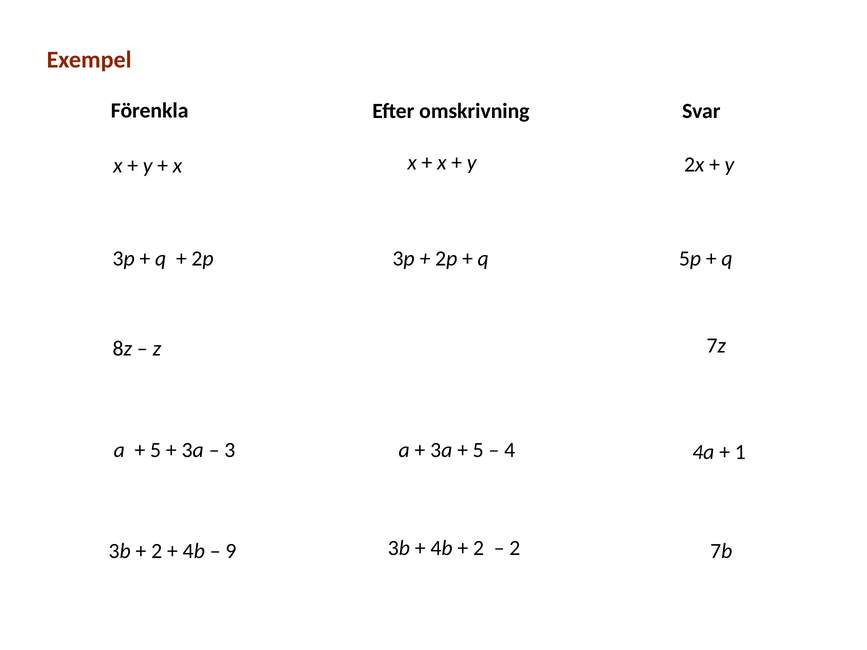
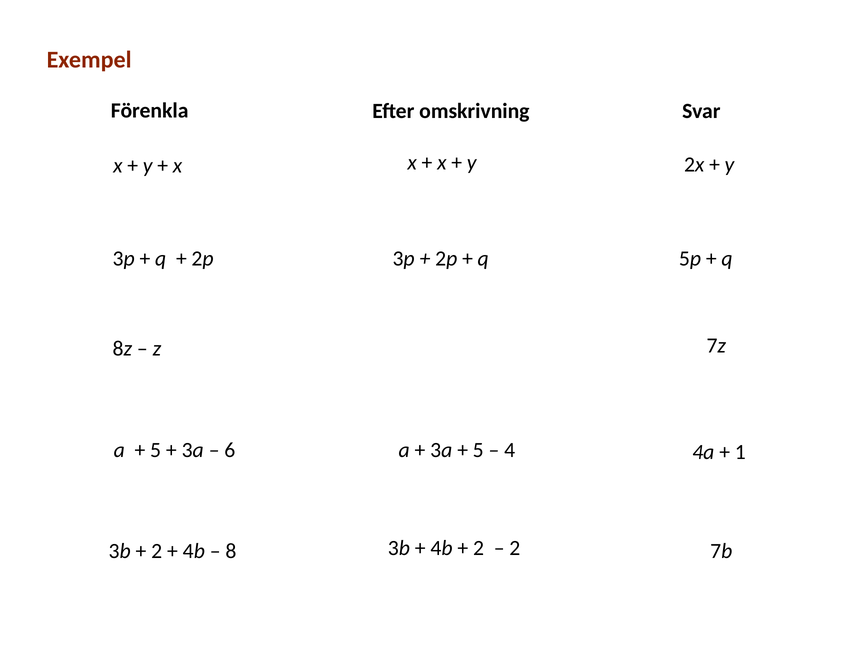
3: 3 -> 6
9: 9 -> 8
